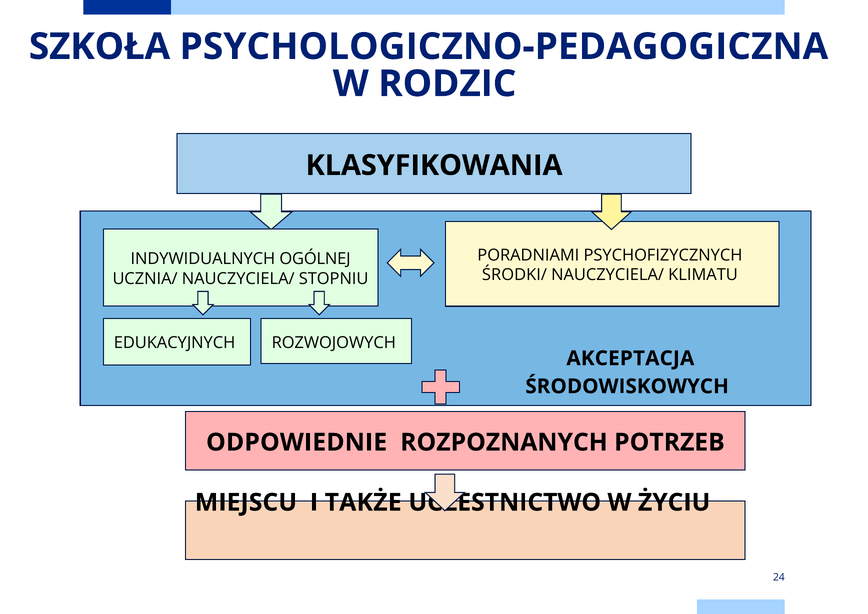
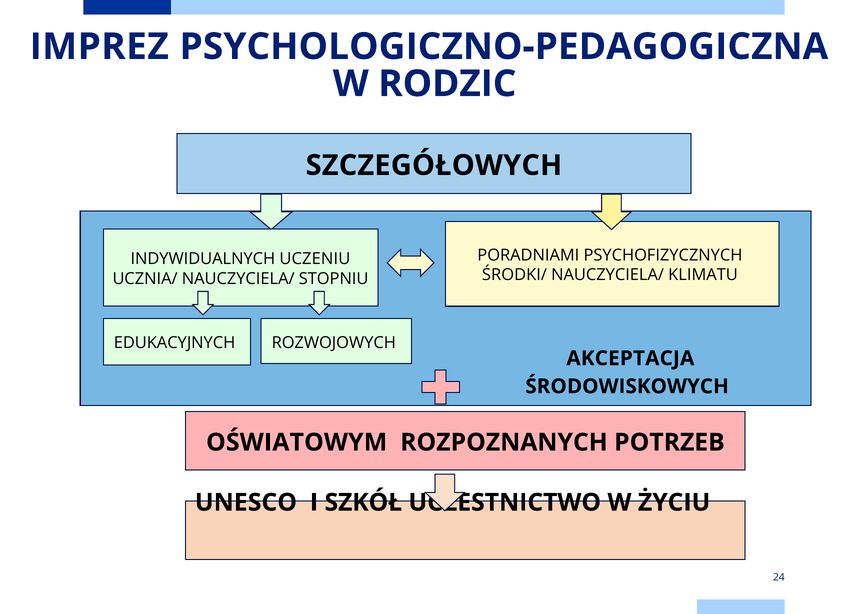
SZKOŁA: SZKOŁA -> IMPREZ
KLASYFIKOWANIA: KLASYFIKOWANIA -> SZCZEGÓŁOWYCH
OGÓLNEJ: OGÓLNEJ -> UCZENIU
ODPOWIEDNIE: ODPOWIEDNIE -> OŚWIATOWYM
MIEJSCU: MIEJSCU -> UNESCO
TAKŻE: TAKŻE -> SZKÓŁ
